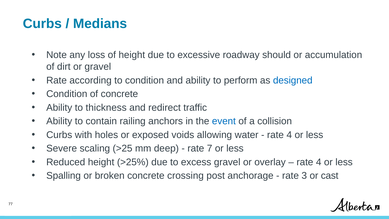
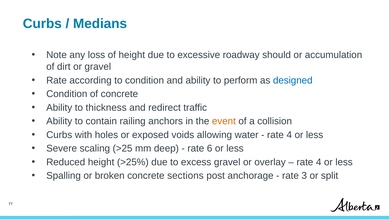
event colour: blue -> orange
7: 7 -> 6
crossing: crossing -> sections
cast: cast -> split
